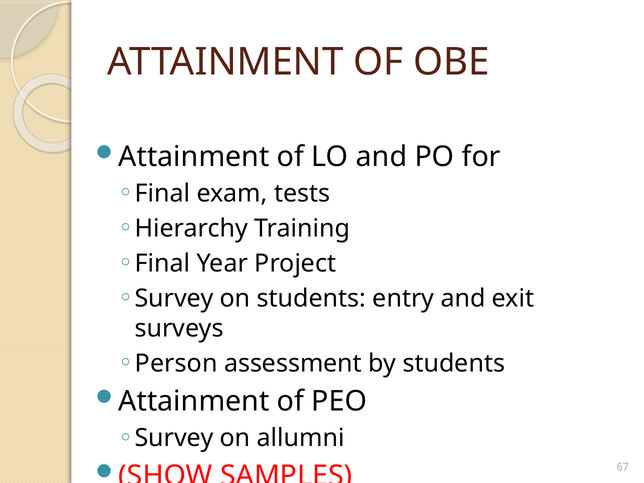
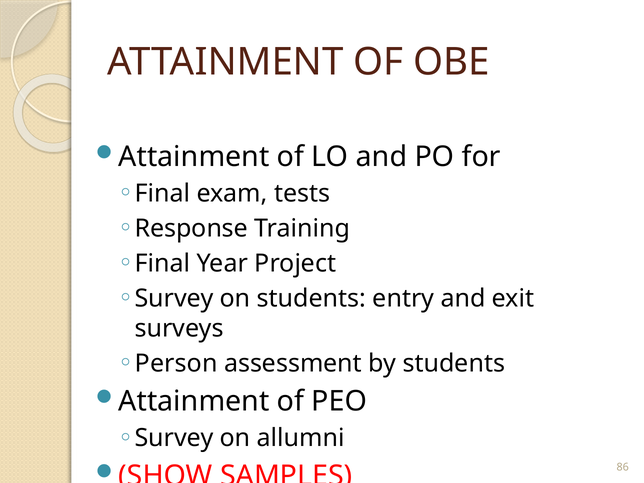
Hierarchy: Hierarchy -> Response
67: 67 -> 86
